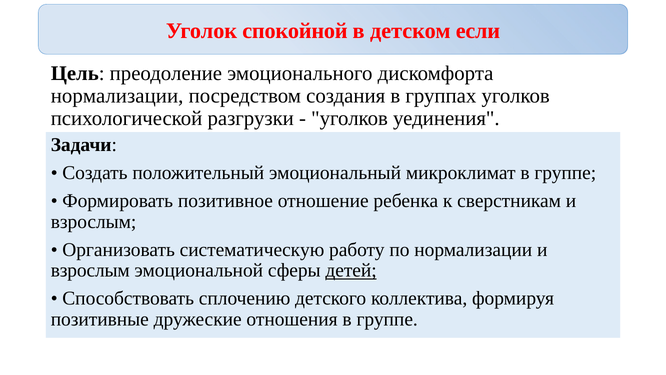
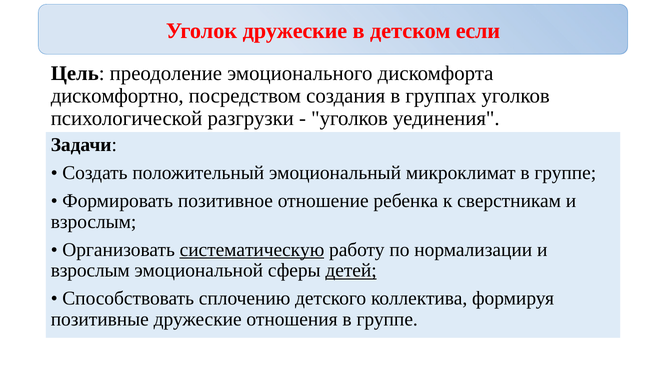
Уголок спокойной: спокойной -> дружеские
нормализации at (117, 96): нормализации -> дискомфортно
систематическую underline: none -> present
